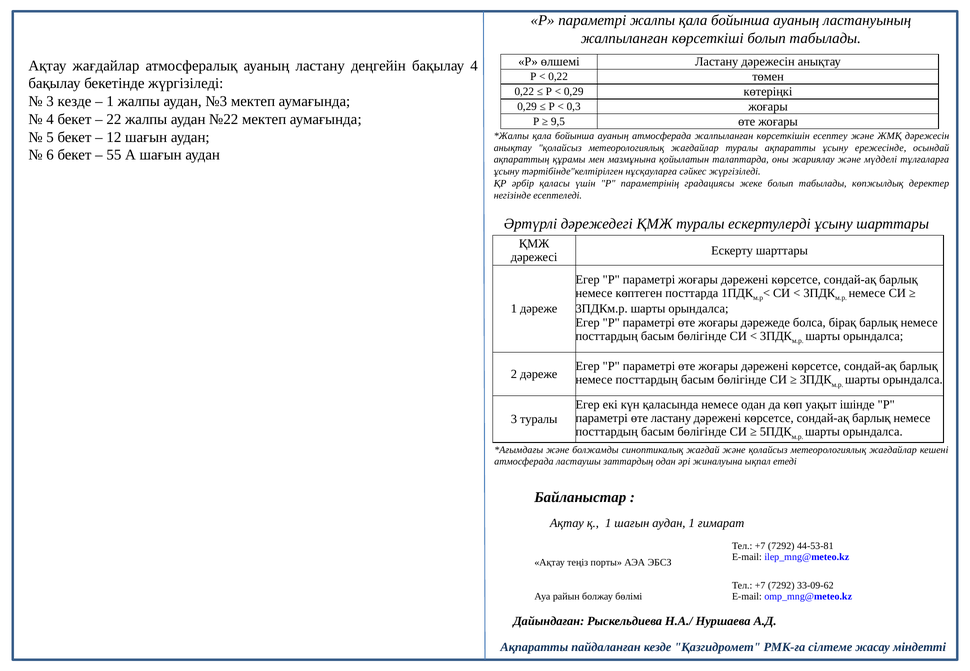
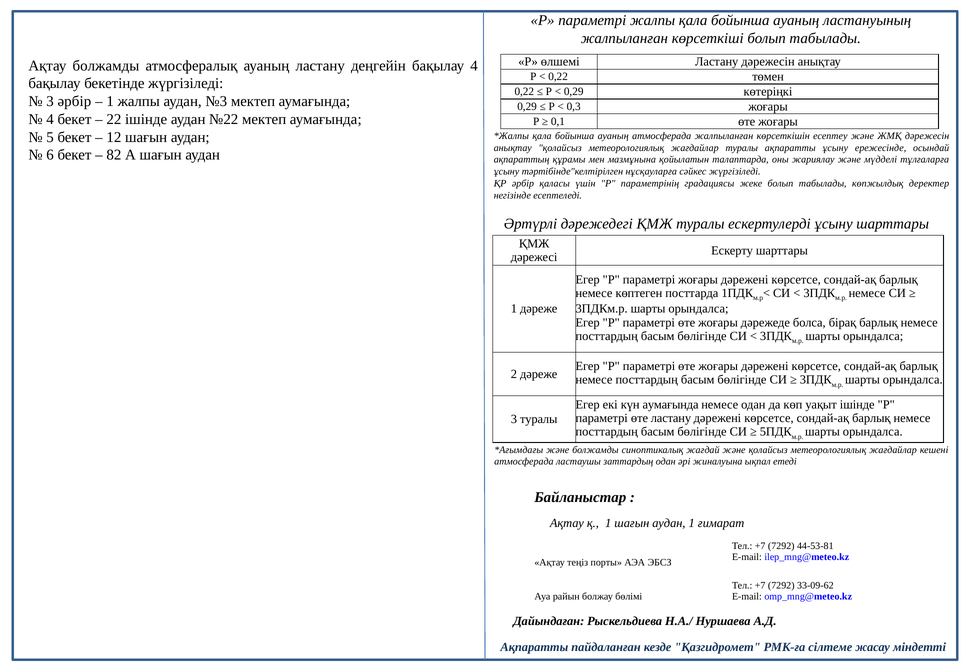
Ақтау жағдайлар: жағдайлар -> болжамды
3 кезде: кезде -> әрбір
22 жалпы: жалпы -> ішінде
9,5: 9,5 -> 0,1
55: 55 -> 82
күн қаласында: қаласында -> аумағында
